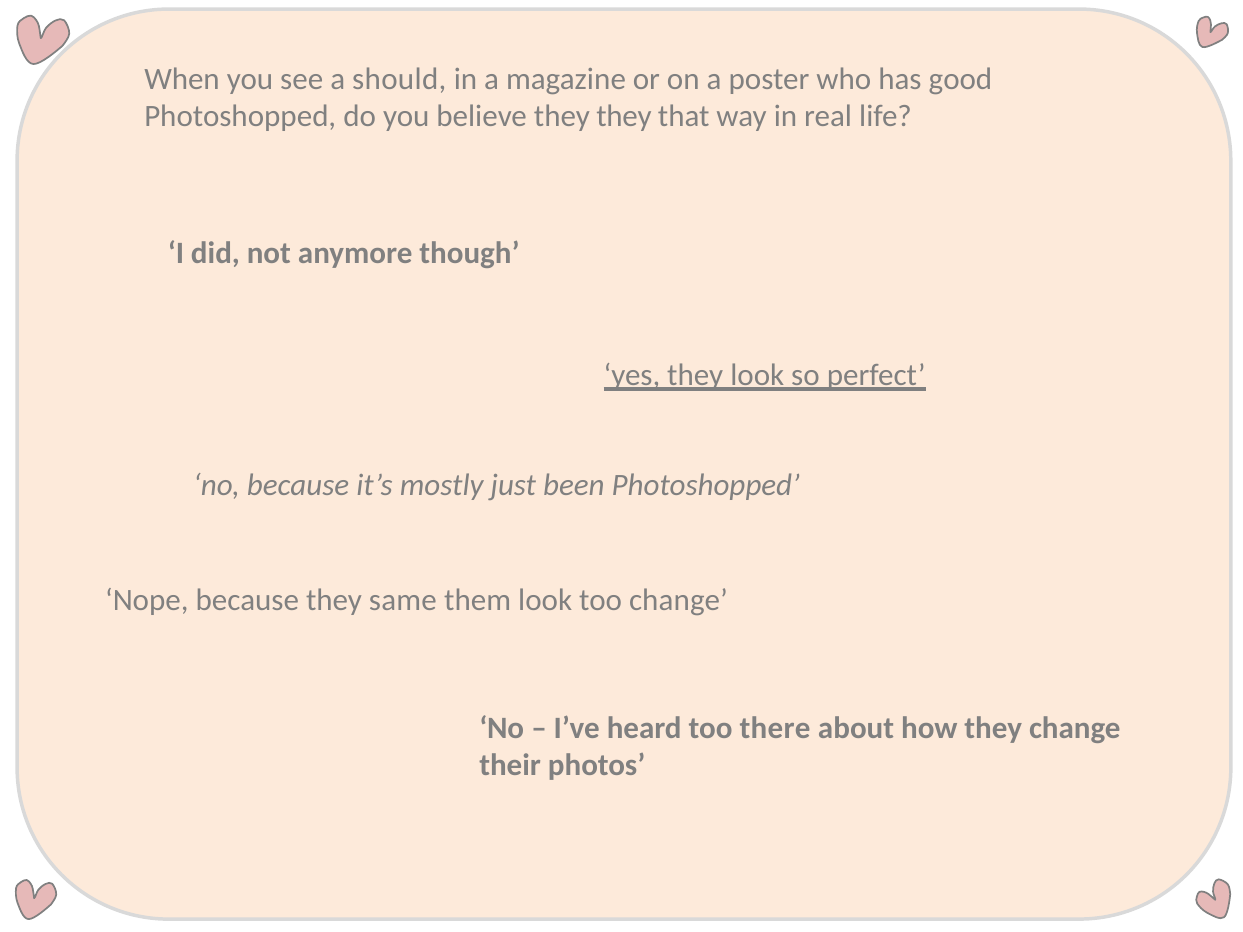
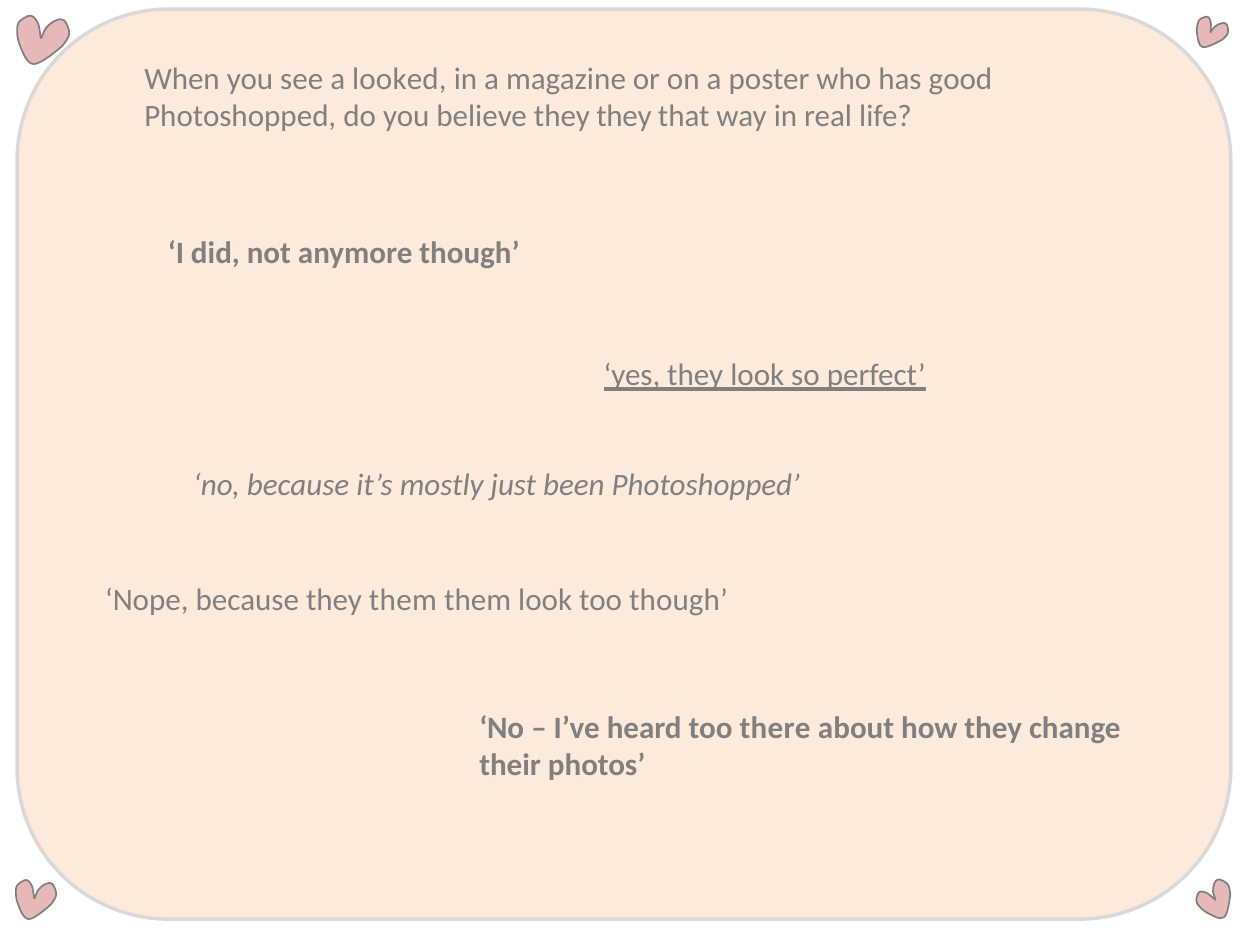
should: should -> looked
they same: same -> them
too change: change -> though
